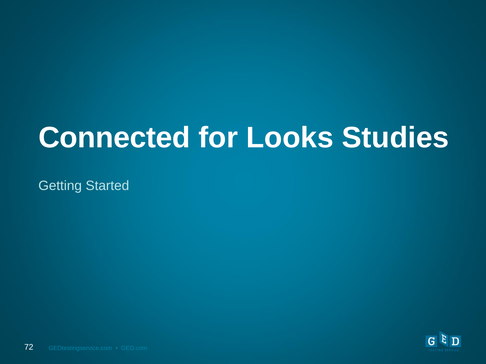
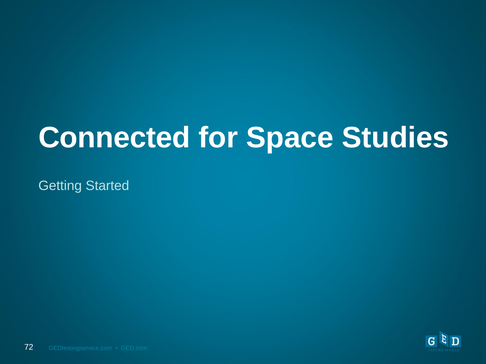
Looks: Looks -> Space
